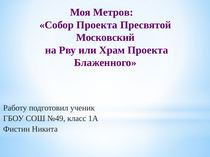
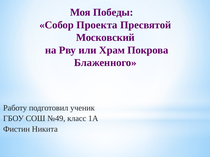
Метров: Метров -> Победы
Храм Проекта: Проекта -> Покрова
